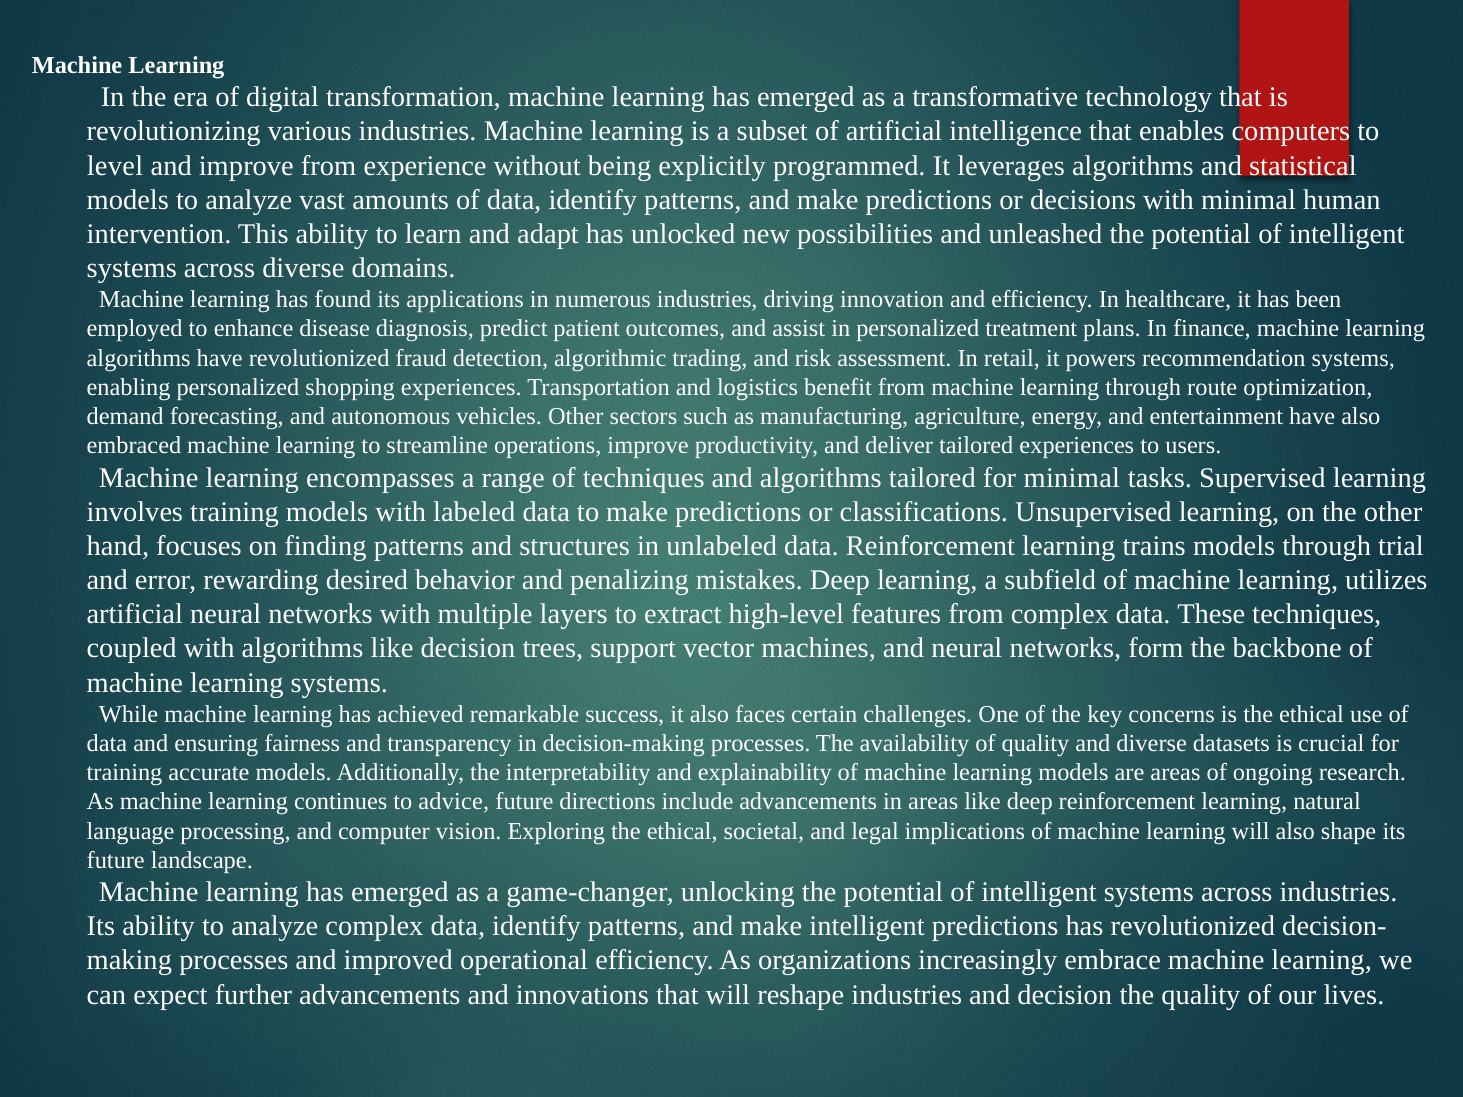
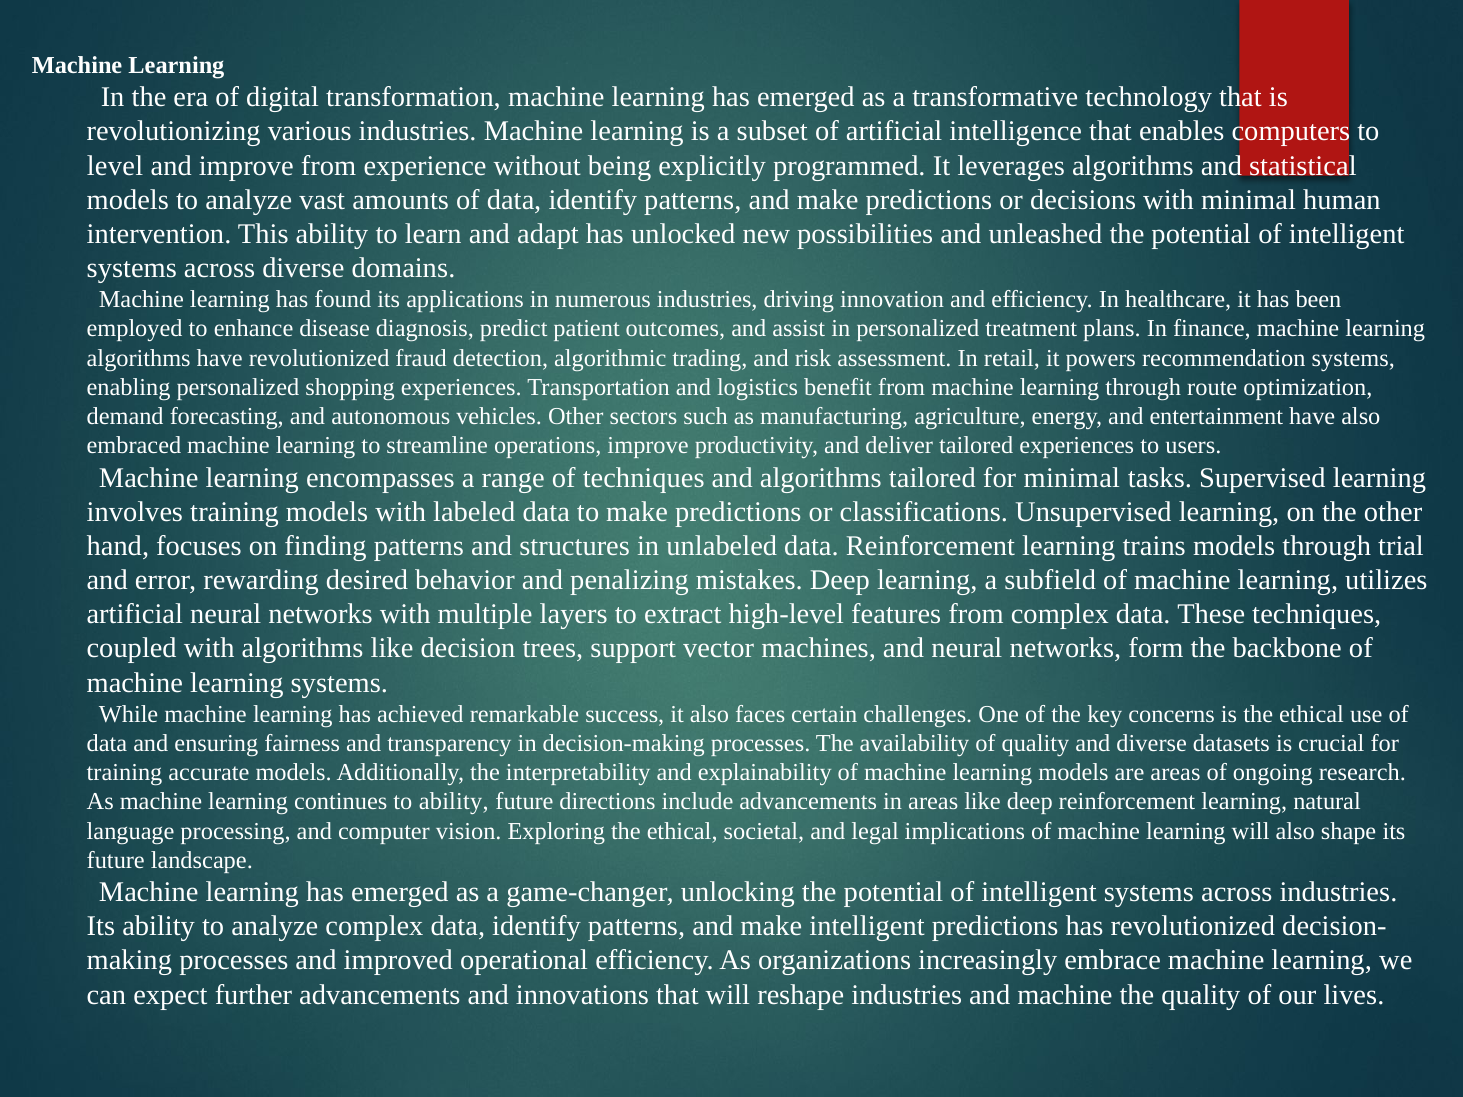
to advice: advice -> ability
and decision: decision -> machine
